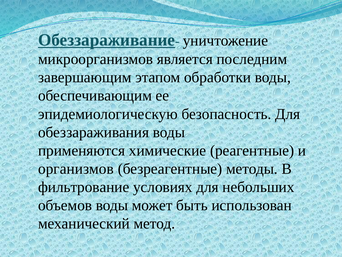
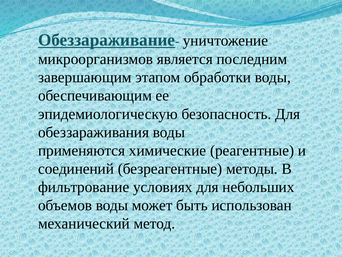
организмов: организмов -> соединений
